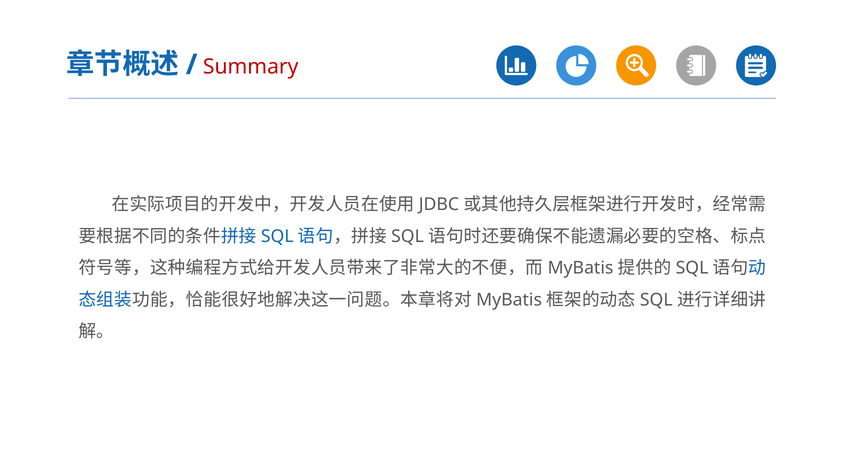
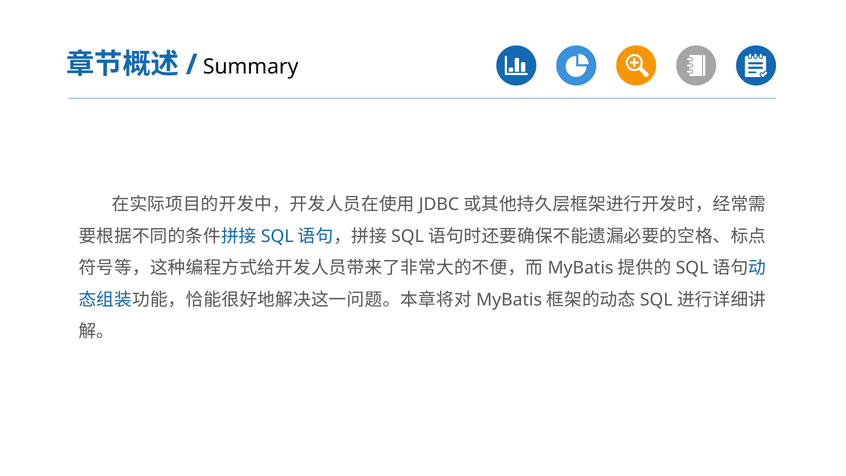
Summary colour: red -> black
